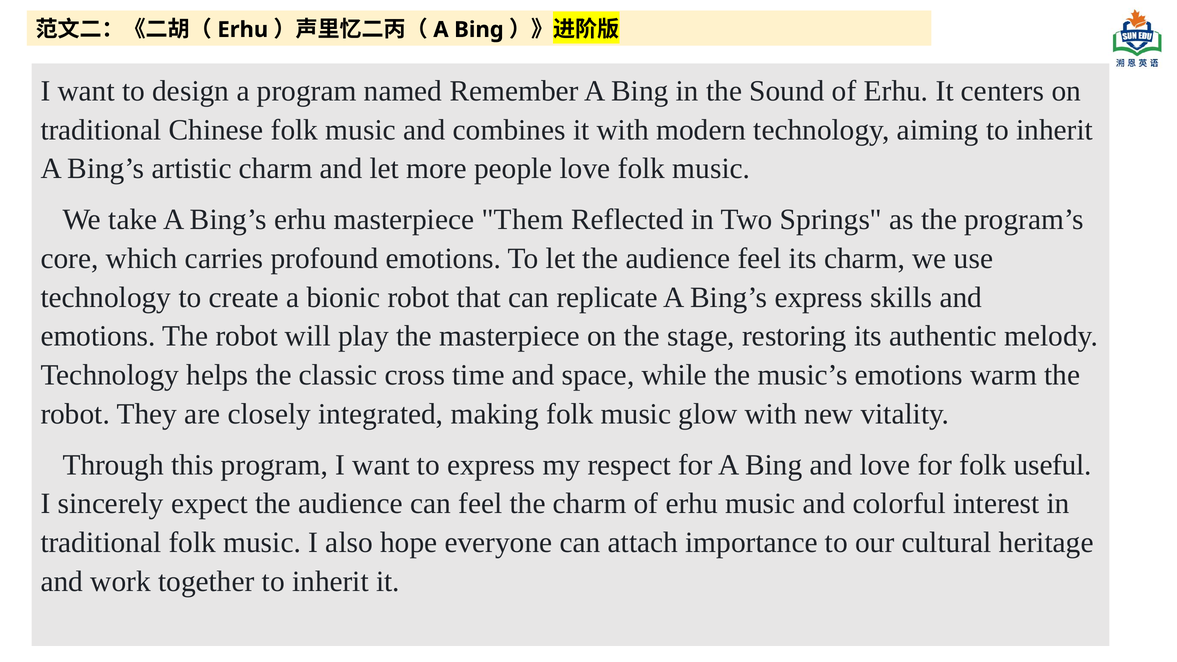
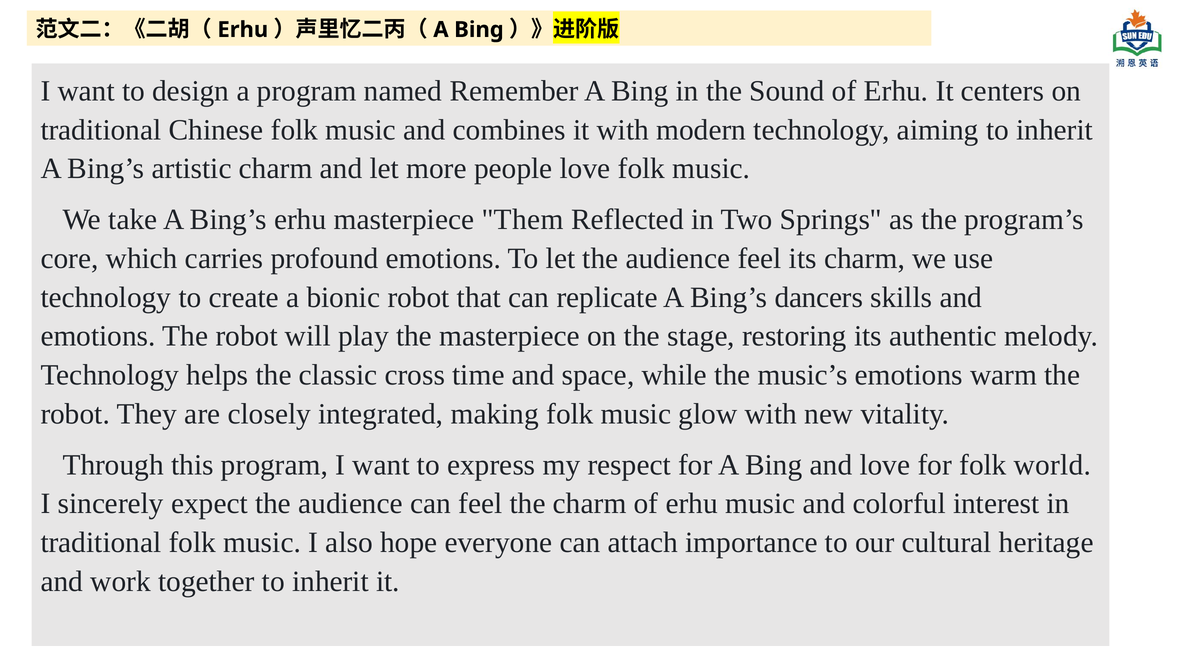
Bing’s express: express -> dancers
useful: useful -> world
